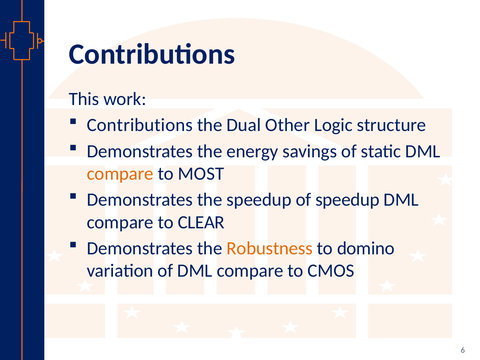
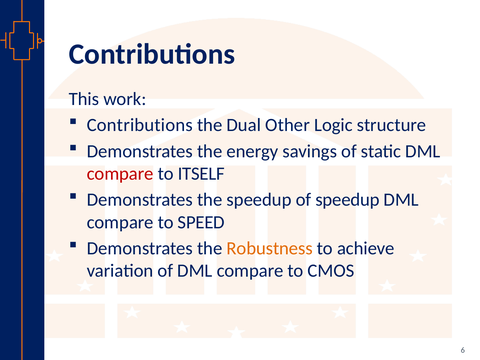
compare at (120, 174) colour: orange -> red
MOST: MOST -> ITSELF
CLEAR: CLEAR -> SPEED
domino: domino -> achieve
